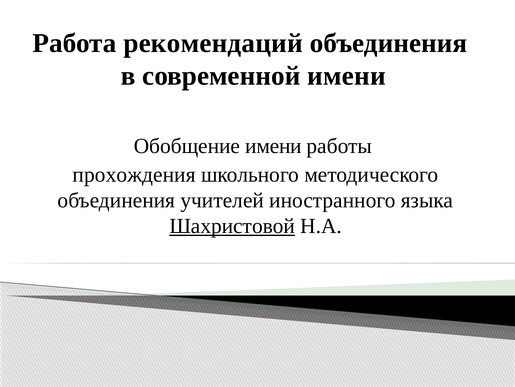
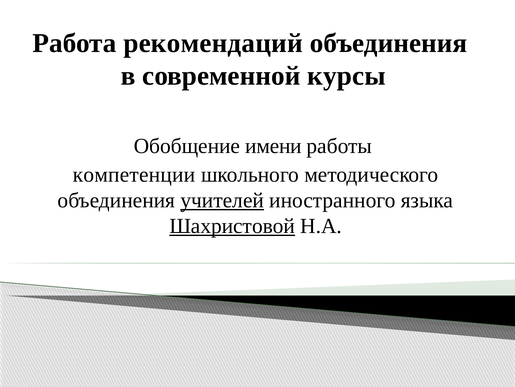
современной имени: имени -> курсы
прохождения: прохождения -> компетенции
учителей underline: none -> present
